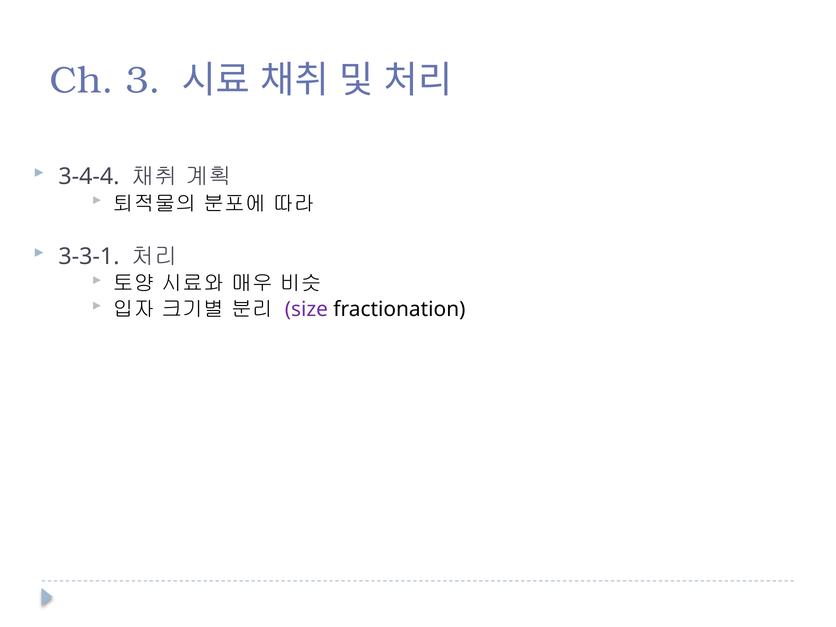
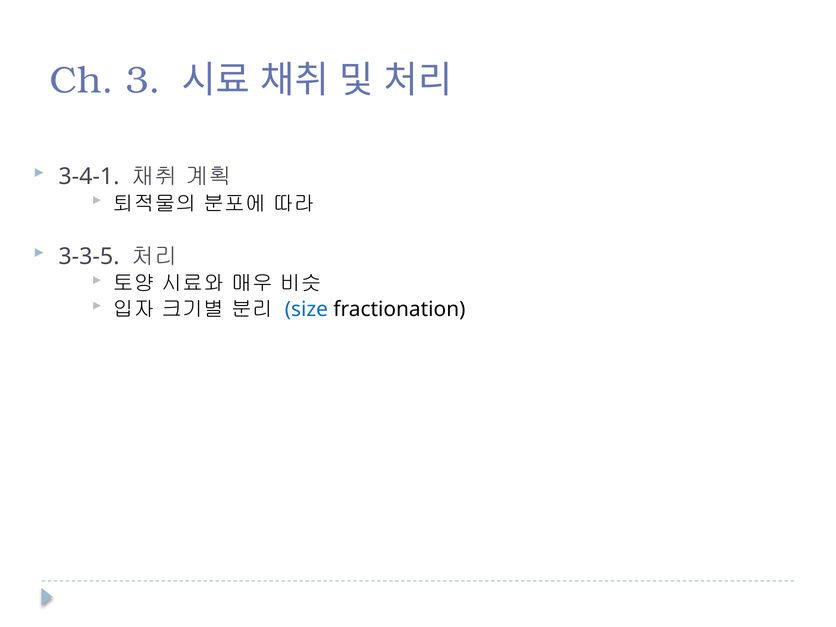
3-4-4: 3-4-4 -> 3-4-1
3-3-1: 3-3-1 -> 3-3-5
size colour: purple -> blue
